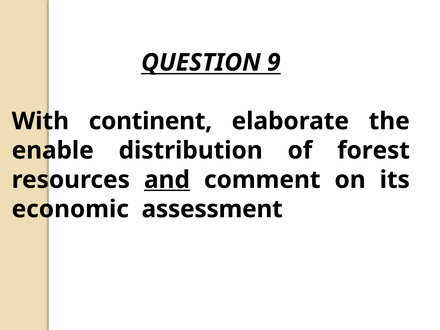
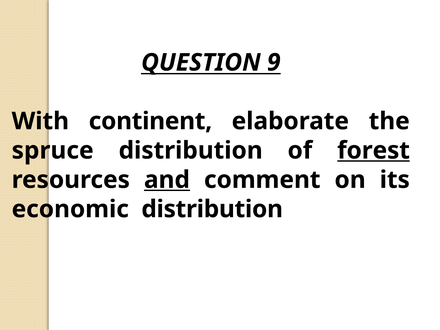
enable: enable -> spruce
forest underline: none -> present
economic assessment: assessment -> distribution
